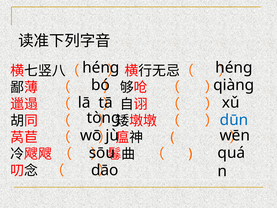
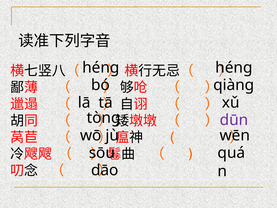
dūn colour: blue -> purple
